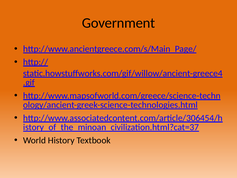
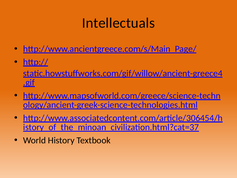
Government: Government -> Intellectuals
